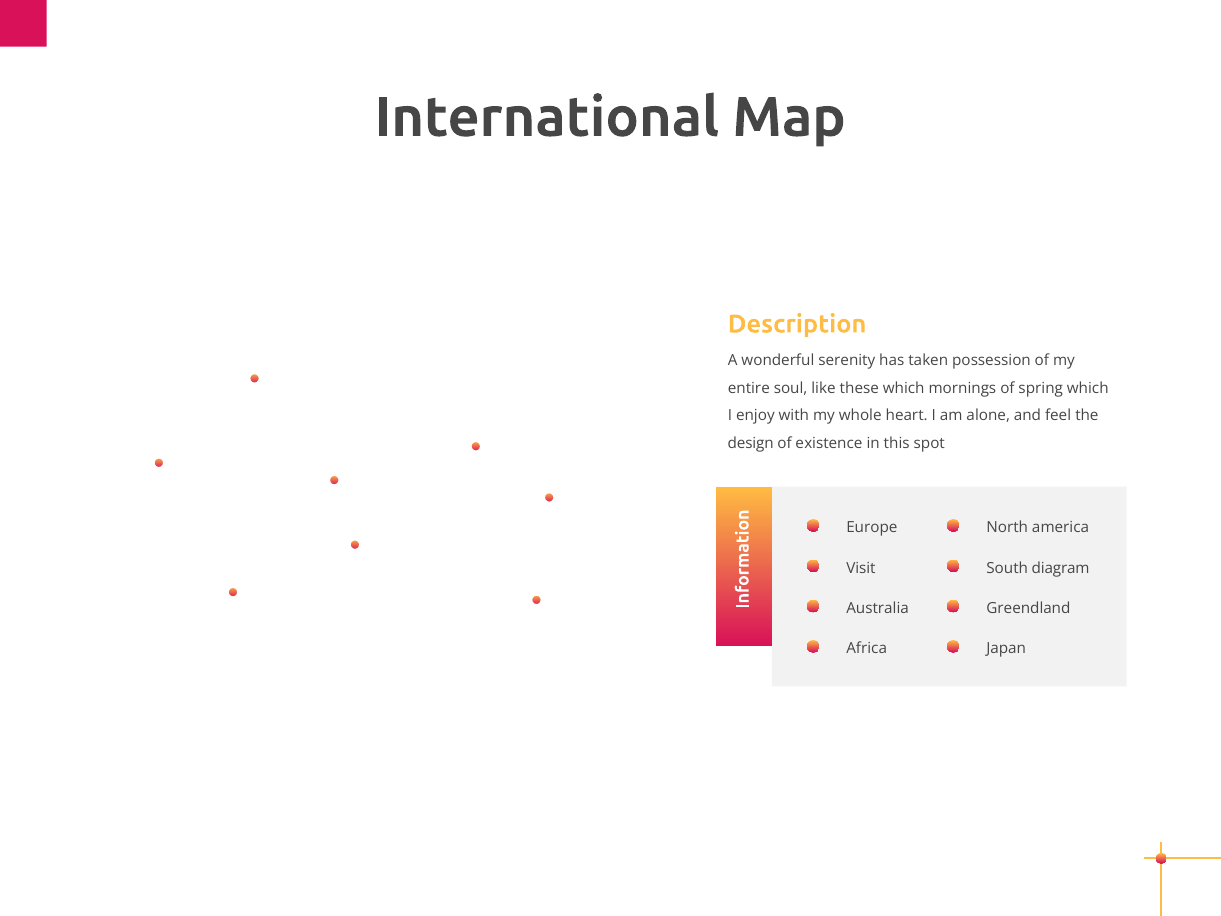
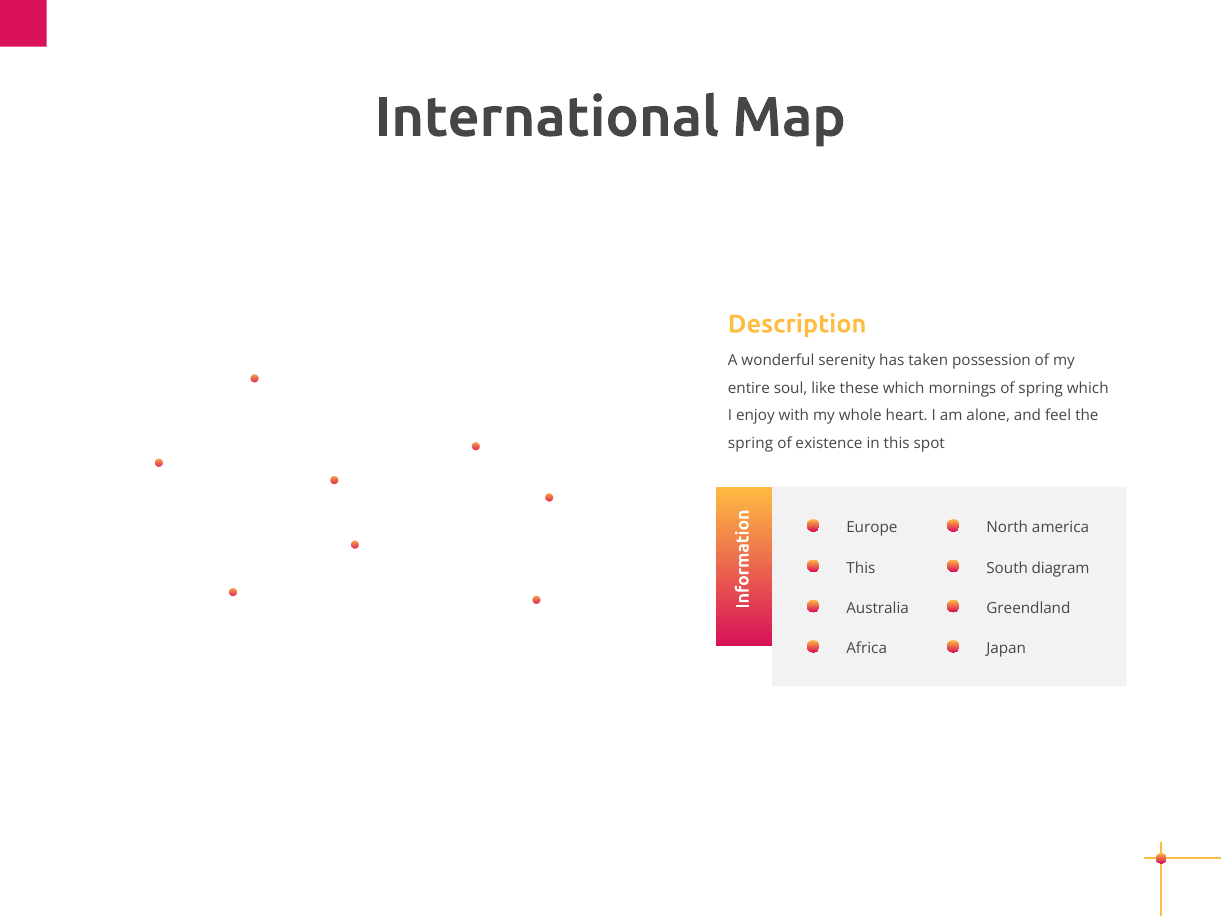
design at (751, 443): design -> spring
Visit at (861, 568): Visit -> This
